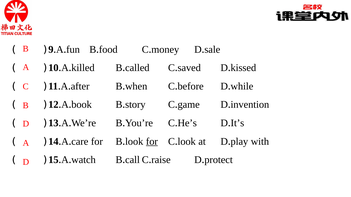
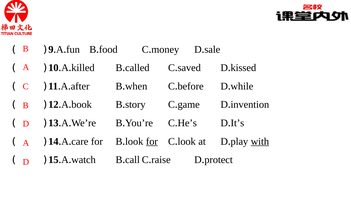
with underline: none -> present
